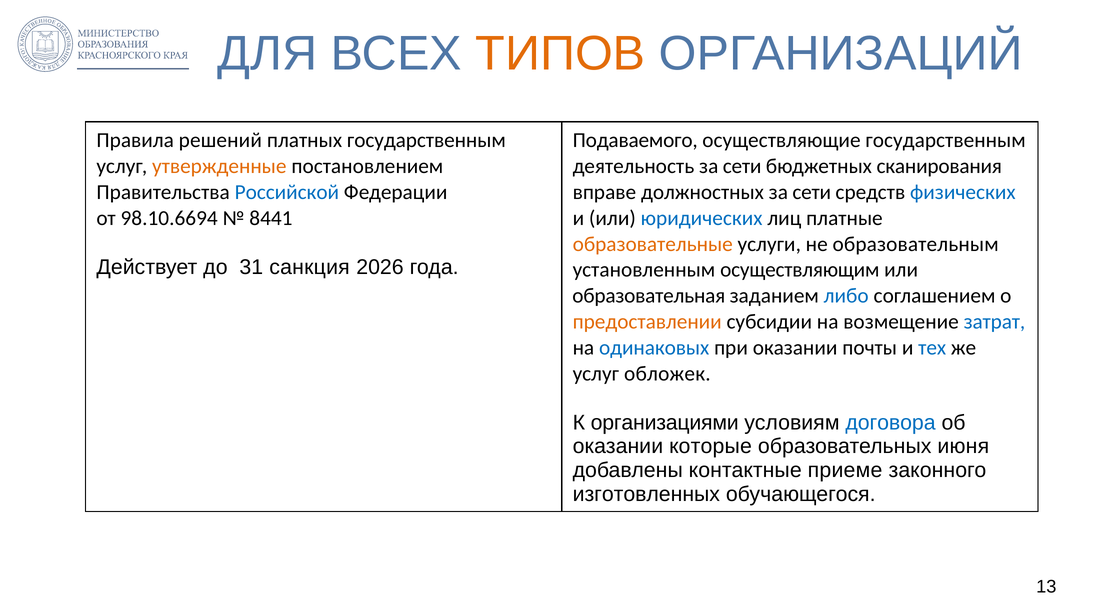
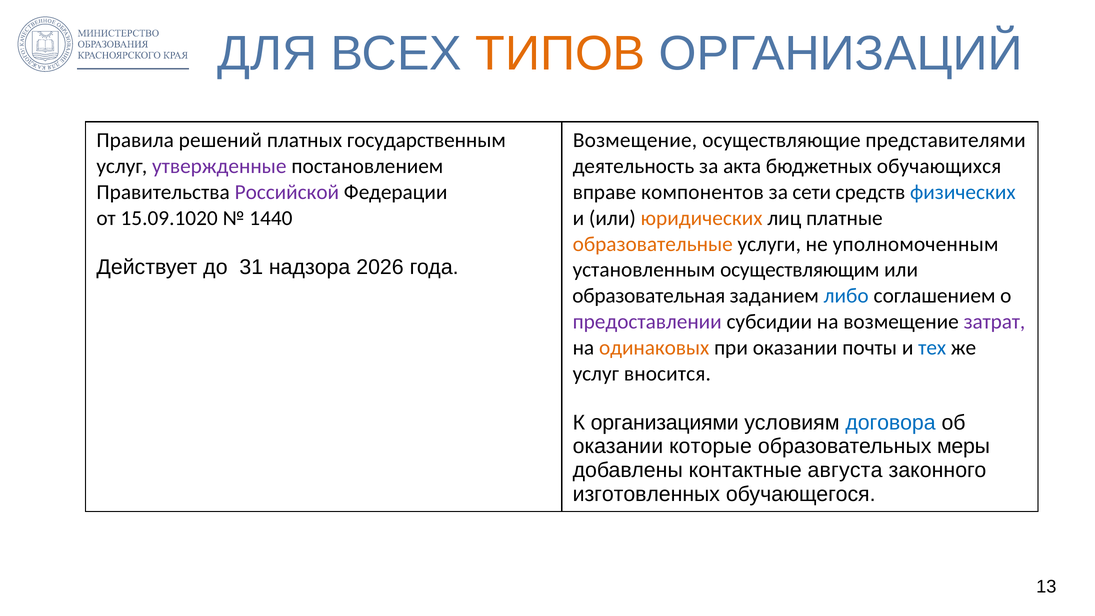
Подаваемого at (635, 140): Подаваемого -> Возмещение
осуществляющие государственным: государственным -> представителями
утвержденные colour: orange -> purple
деятельность за сети: сети -> акта
сканирования: сканирования -> обучающихся
Российской colour: blue -> purple
должностных: должностных -> компонентов
98.10.6694: 98.10.6694 -> 15.09.1020
8441: 8441 -> 1440
юридических colour: blue -> orange
образовательным: образовательным -> уполномоченным
санкция: санкция -> надзора
предоставлении colour: orange -> purple
затрат colour: blue -> purple
одинаковых colour: blue -> orange
обложек: обложек -> вносится
июня: июня -> меры
приеме: приеме -> августа
